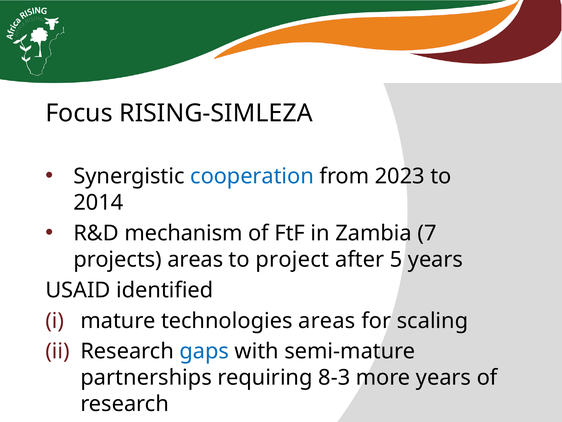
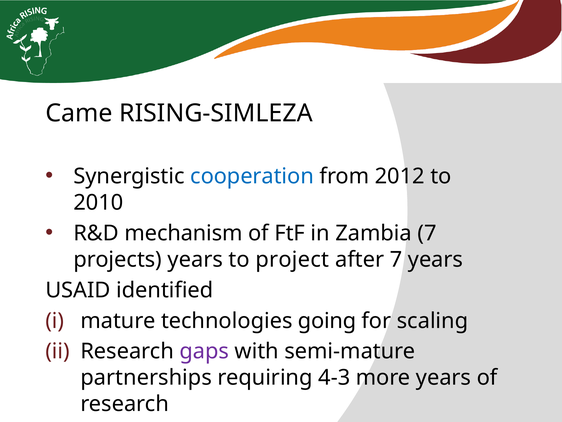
Focus: Focus -> Came
2023: 2023 -> 2012
2014: 2014 -> 2010
projects areas: areas -> years
after 5: 5 -> 7
technologies areas: areas -> going
gaps colour: blue -> purple
8-3: 8-3 -> 4-3
